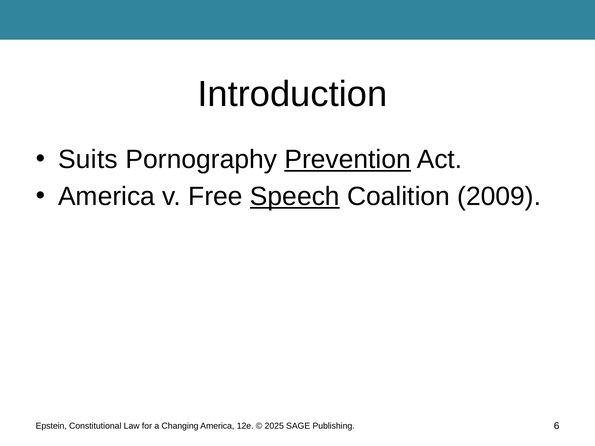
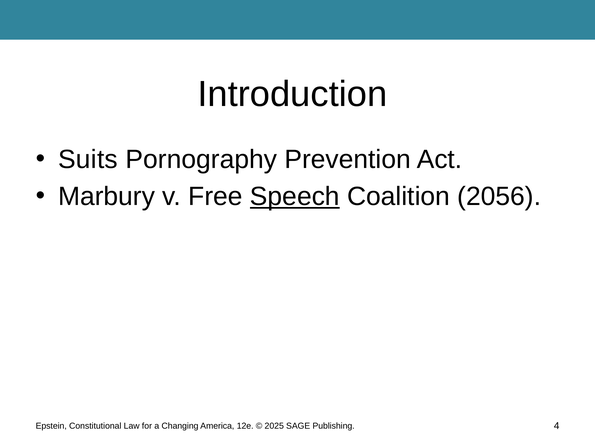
Prevention underline: present -> none
America at (107, 197): America -> Marbury
2009: 2009 -> 2056
6: 6 -> 4
